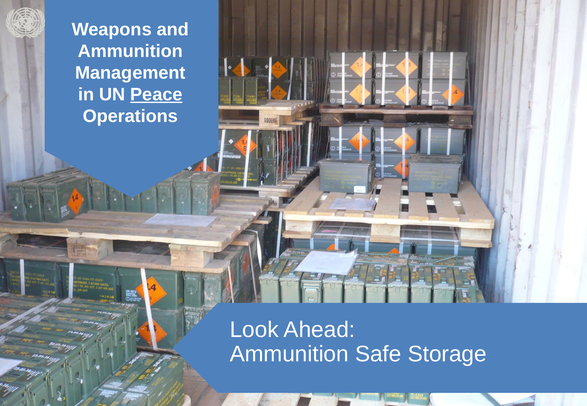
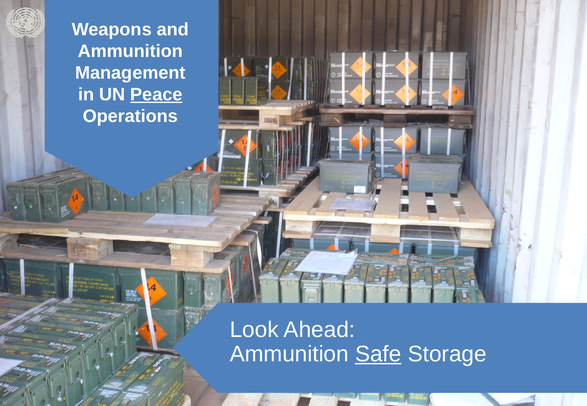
Safe underline: none -> present
